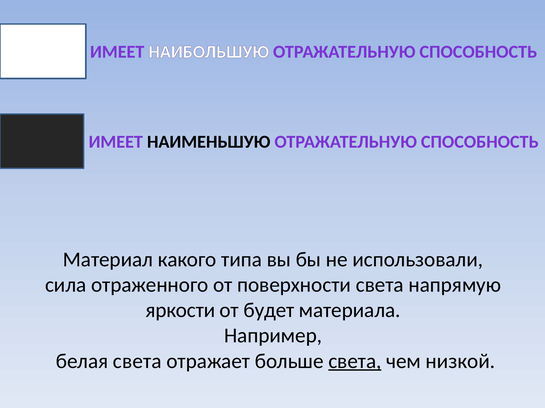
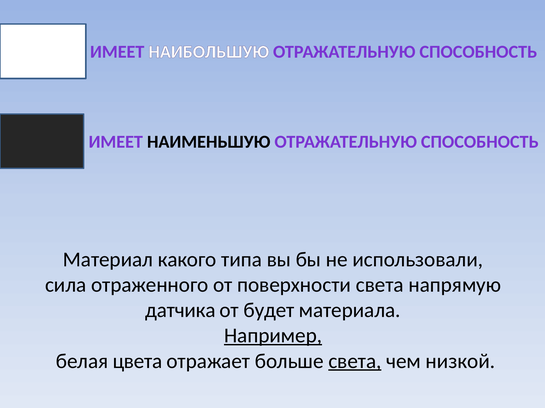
яркости: яркости -> датчика
Например underline: none -> present
белая света: света -> цвета
